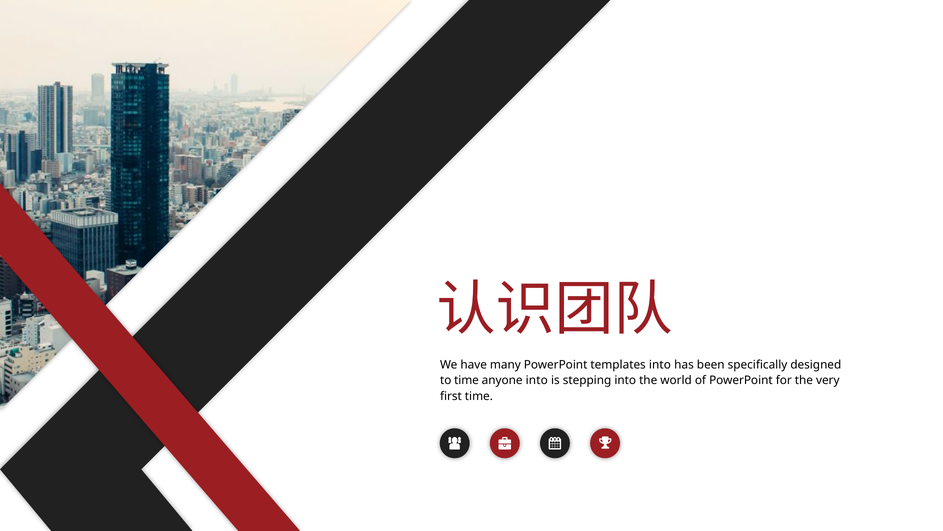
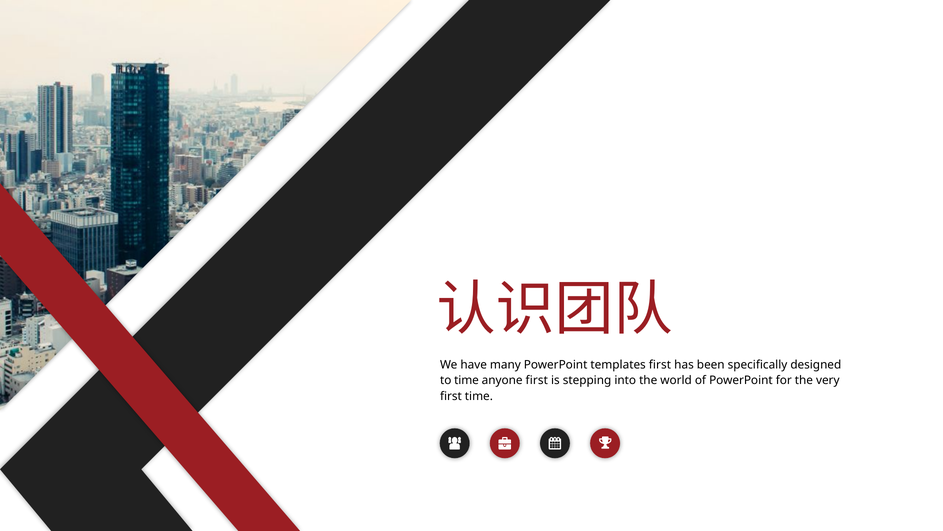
templates into: into -> first
anyone into: into -> first
